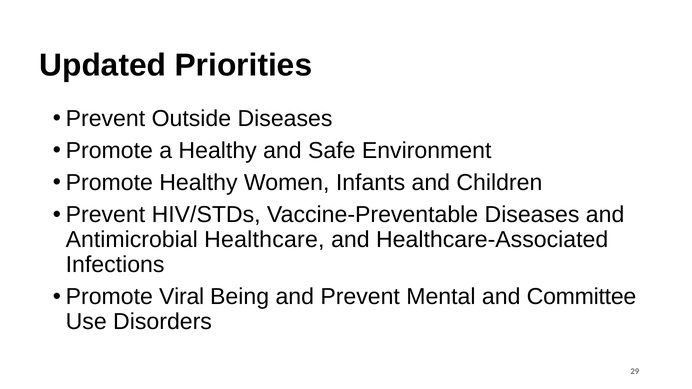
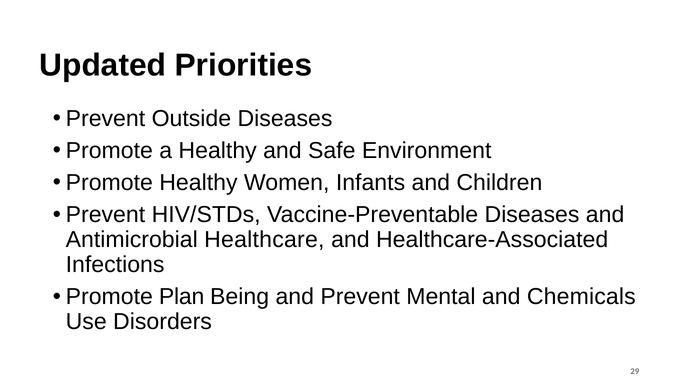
Viral: Viral -> Plan
Committee: Committee -> Chemicals
